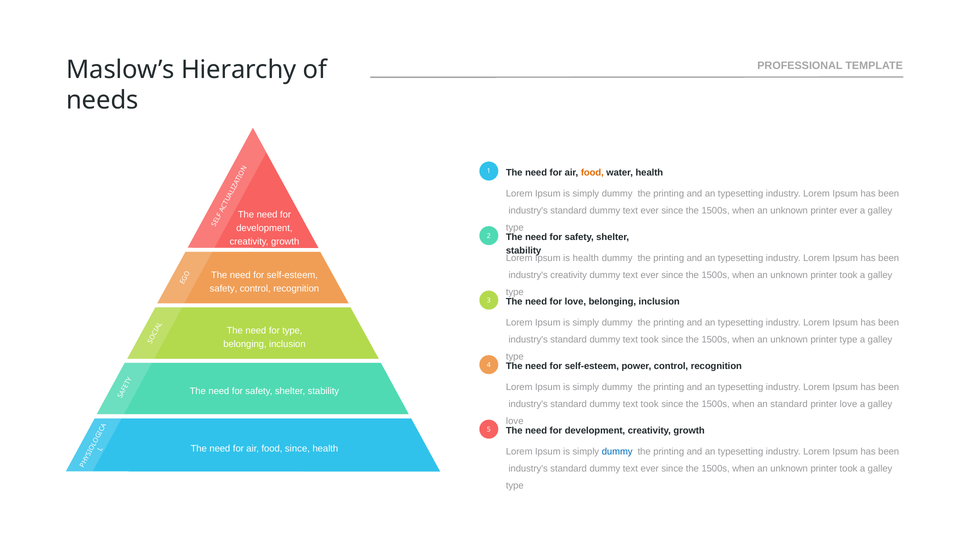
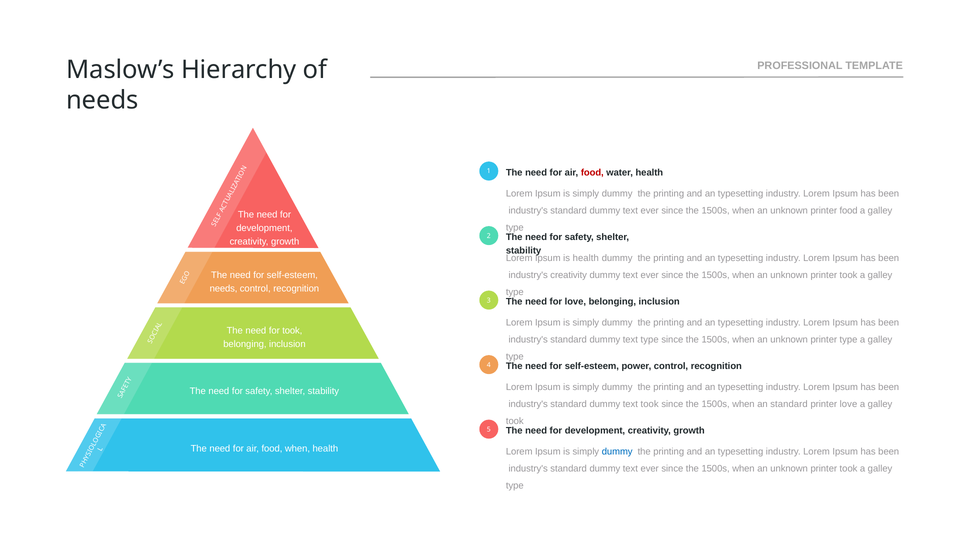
food at (592, 172) colour: orange -> red
printer ever: ever -> food
safety at (224, 289): safety -> needs
for type: type -> took
took at (650, 339): took -> type
love at (515, 421): love -> took
food since: since -> when
